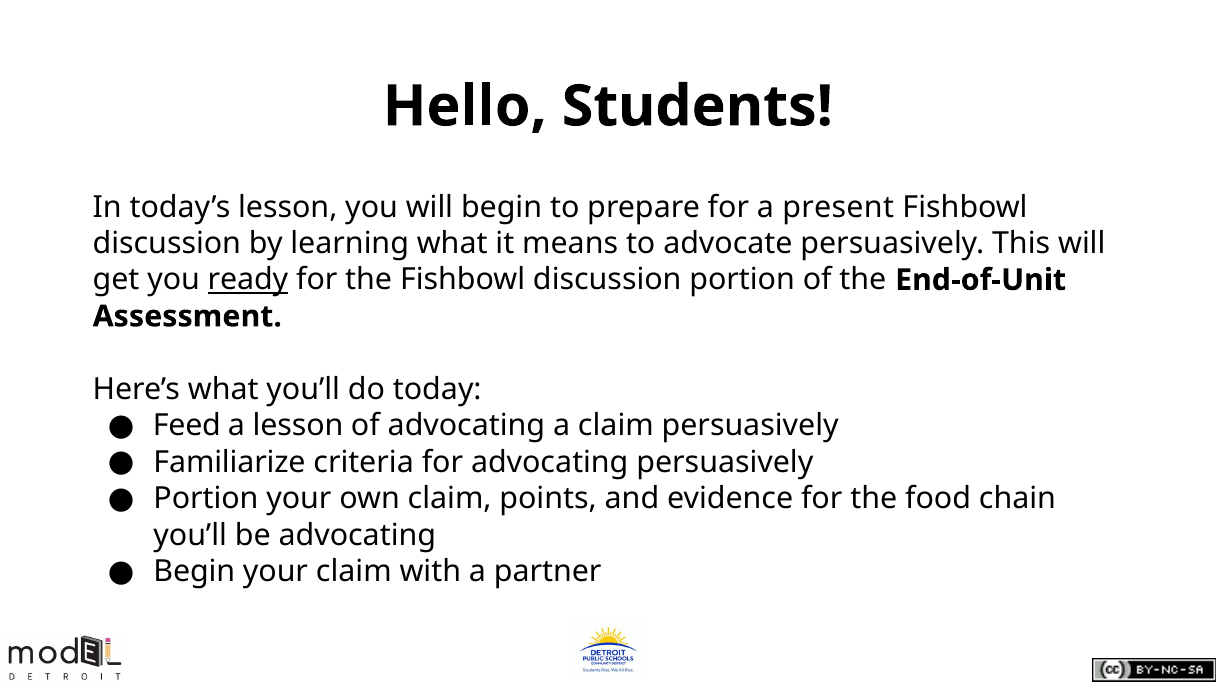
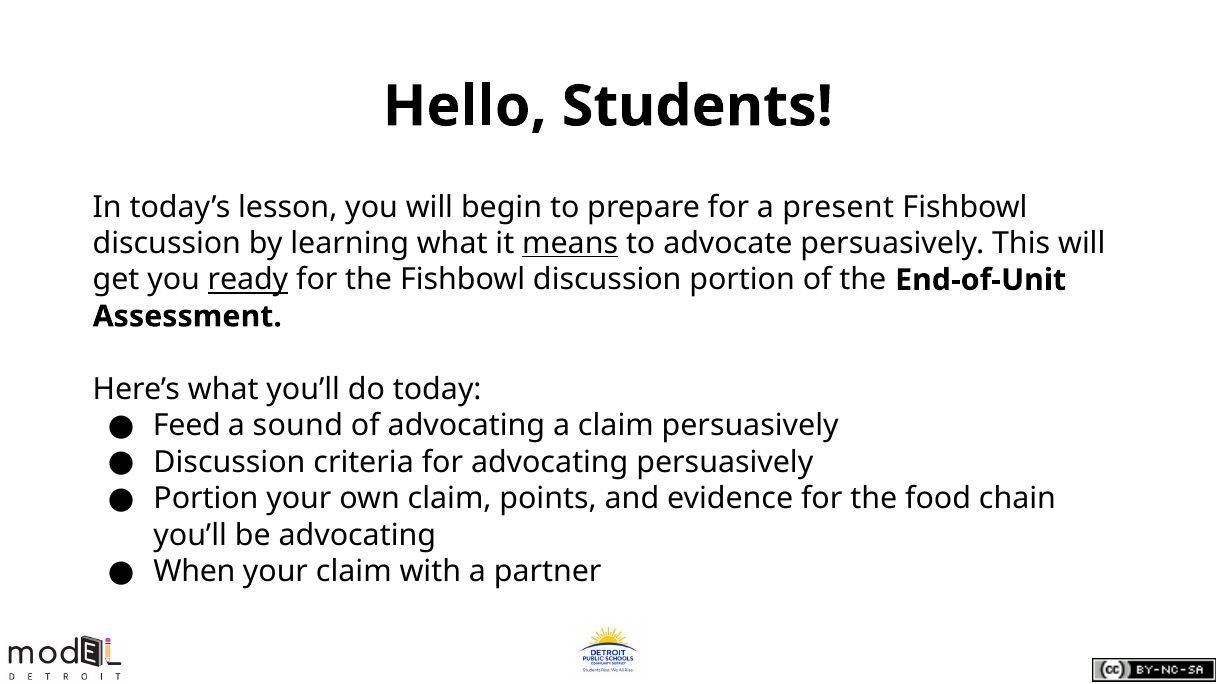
means underline: none -> present
a lesson: lesson -> sound
Familiarize at (230, 462): Familiarize -> Discussion
Begin at (194, 572): Begin -> When
